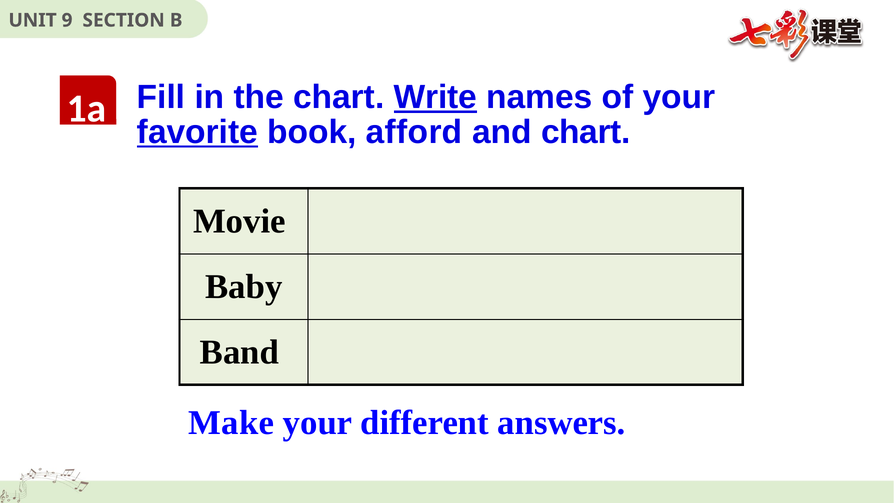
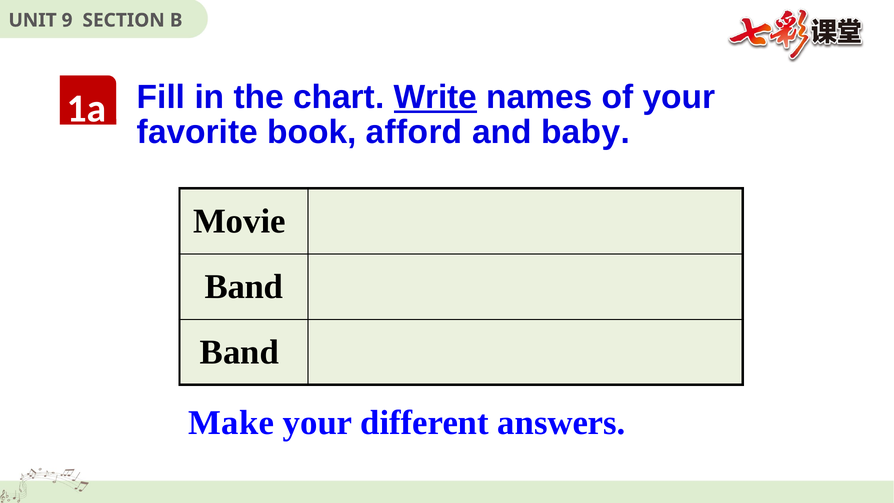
favorite underline: present -> none
and chart: chart -> baby
Baby at (244, 287): Baby -> Band
